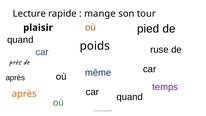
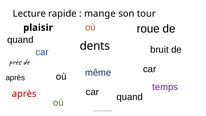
pied: pied -> roue
poids: poids -> dents
ruse: ruse -> bruit
après at (24, 94) colour: orange -> red
